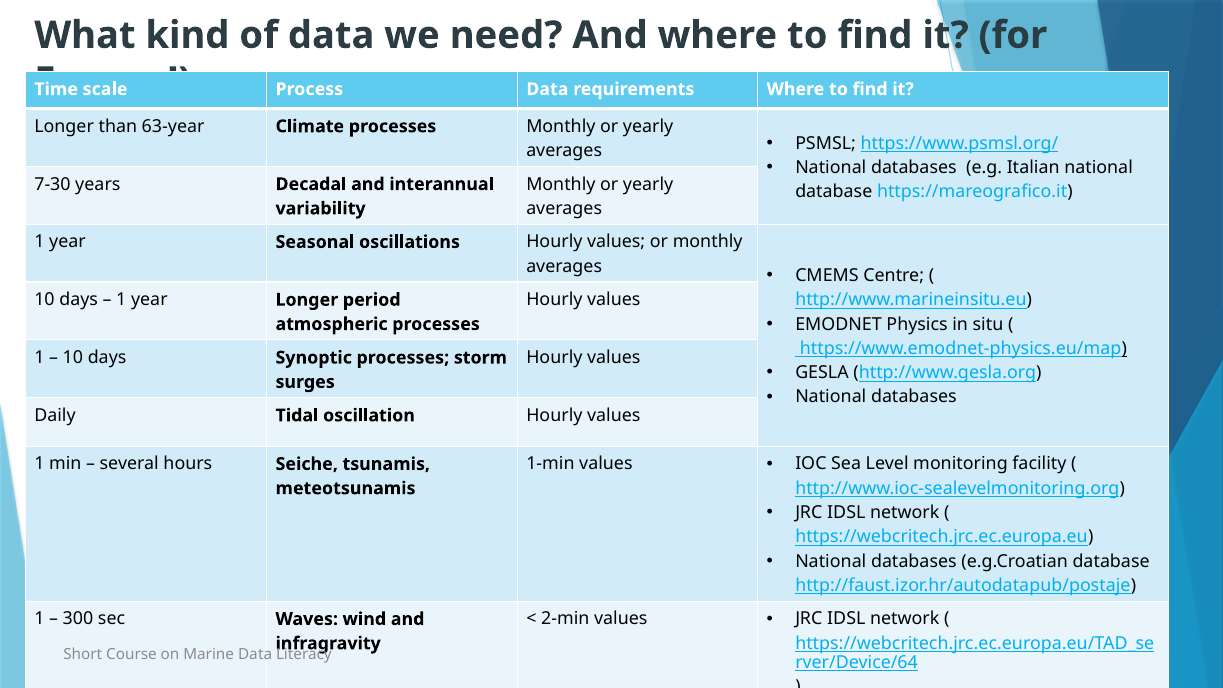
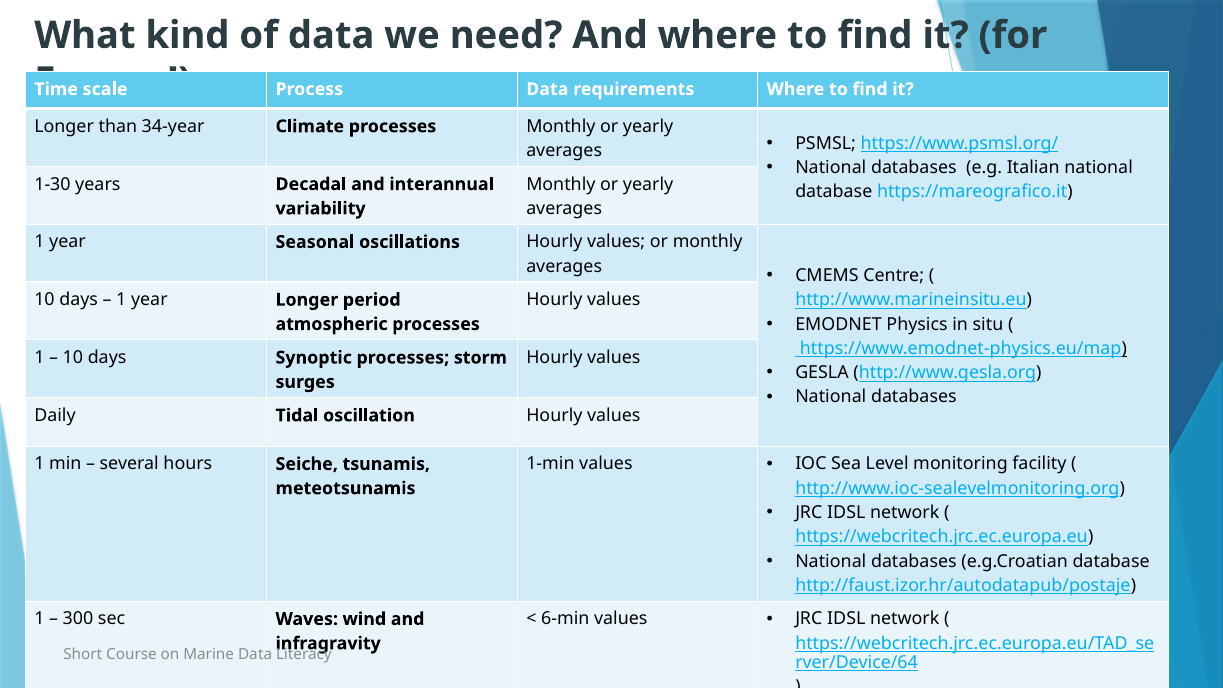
63-year: 63-year -> 34-year
7-30: 7-30 -> 1-30
2-min: 2-min -> 6-min
